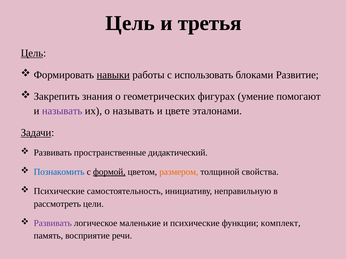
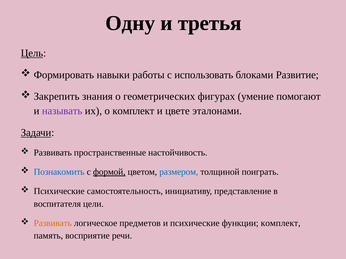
Цель at (130, 23): Цель -> Одну
навыки underline: present -> none
о называть: называть -> комплект
дидактический: дидактический -> настойчивость
размером colour: orange -> blue
свойства: свойства -> поиграть
неправильную: неправильную -> представление
рассмотреть: рассмотреть -> воспитателя
Развивать at (53, 224) colour: purple -> orange
маленькие: маленькие -> предметов
